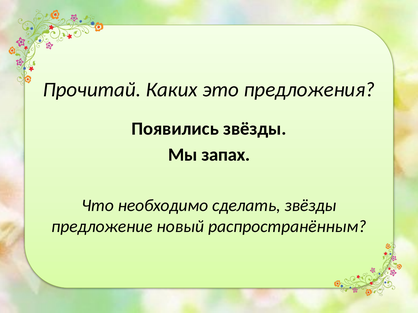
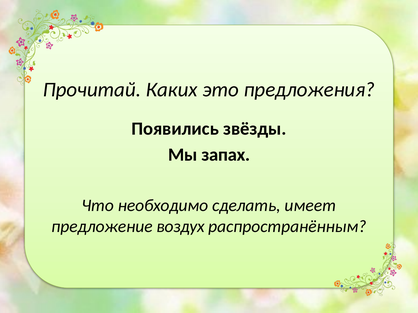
сделать звёзды: звёзды -> имеет
новый: новый -> воздух
